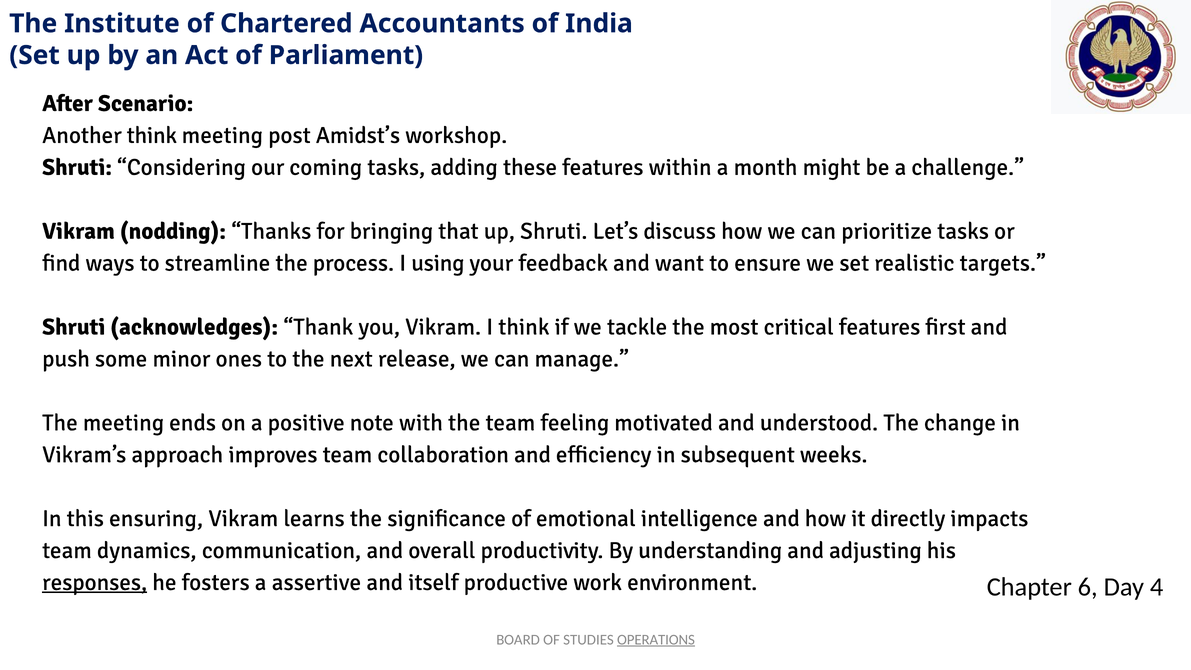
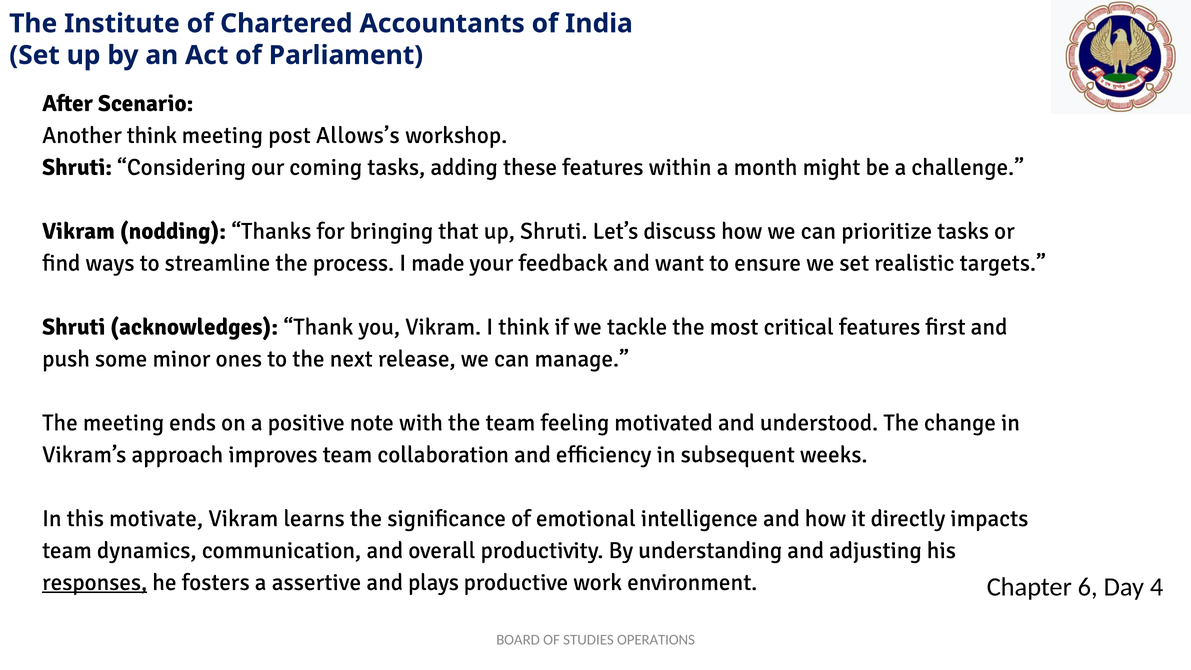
Amidst’s: Amidst’s -> Allows’s
using: using -> made
ensuring: ensuring -> motivate
itself: itself -> plays
OPERATIONS underline: present -> none
